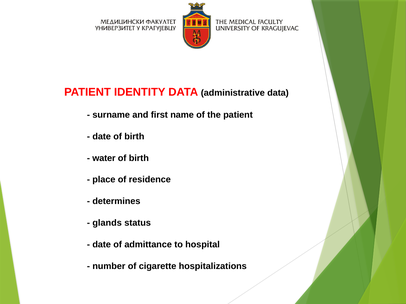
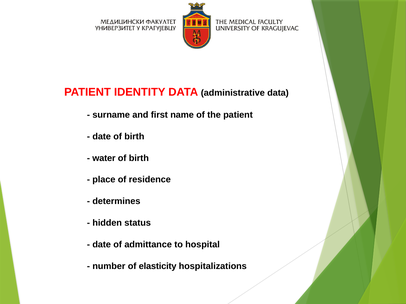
glands: glands -> hidden
cigarette: cigarette -> elasticity
